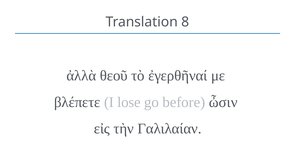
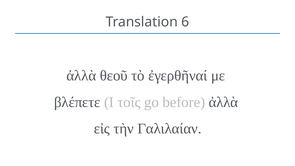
8: 8 -> 6
lose: lose -> τοῖς
before ὦσιν: ὦσιν -> ἀλλὰ
